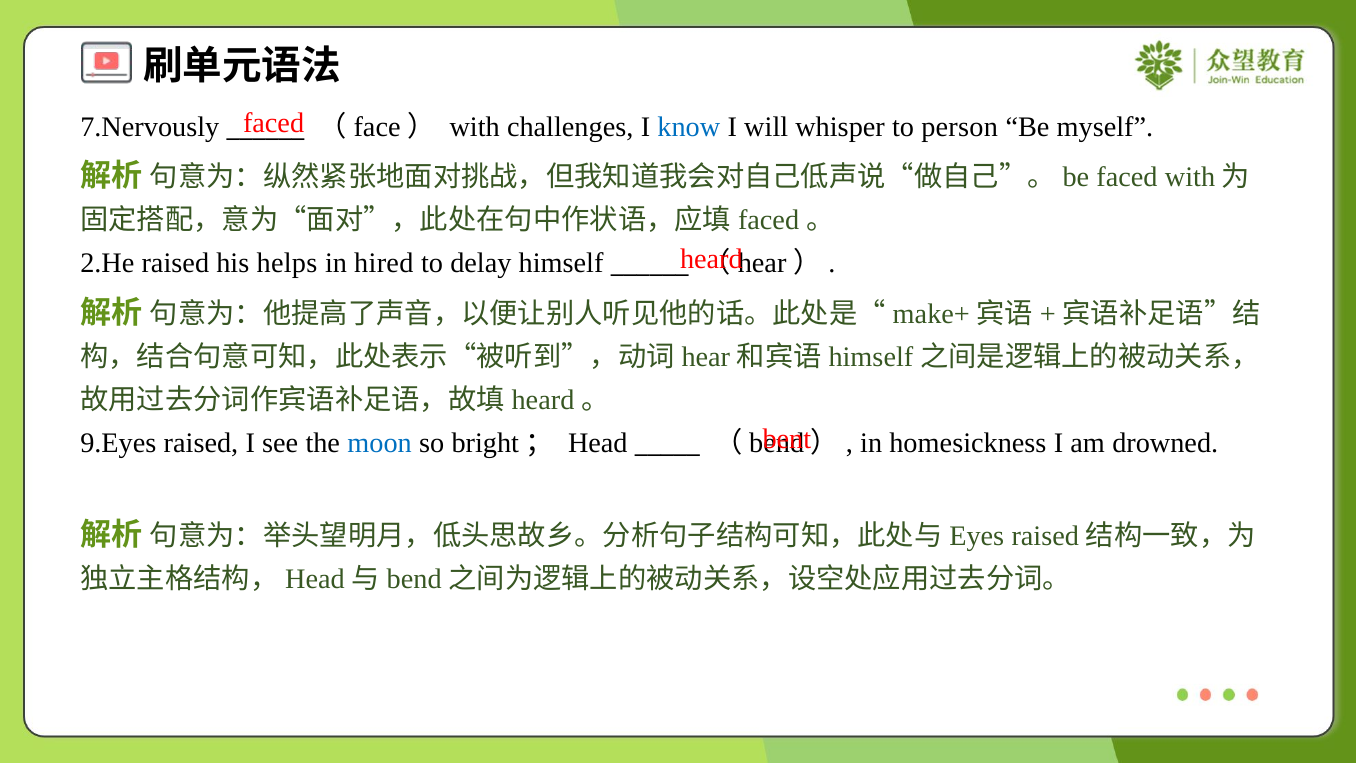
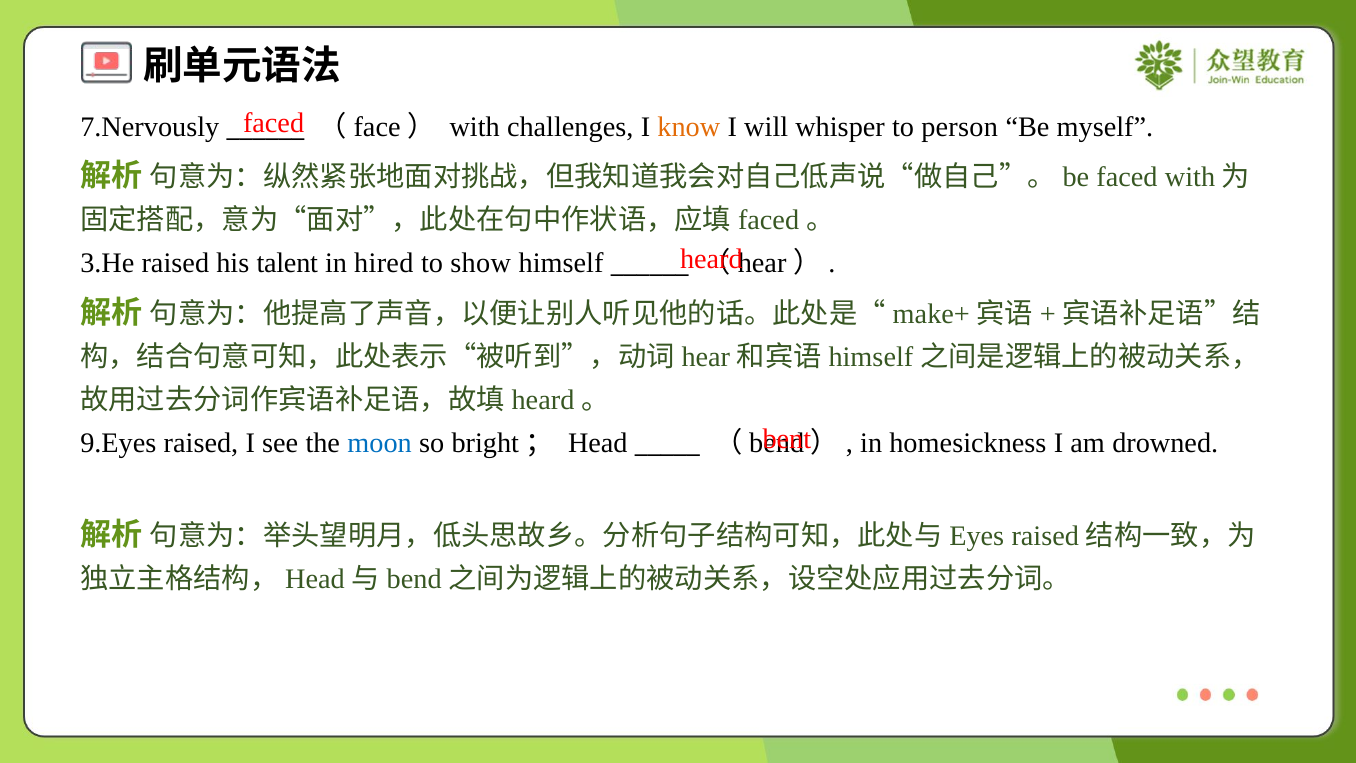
know colour: blue -> orange
2.He: 2.He -> 3.He
helps: helps -> talent
delay: delay -> show
